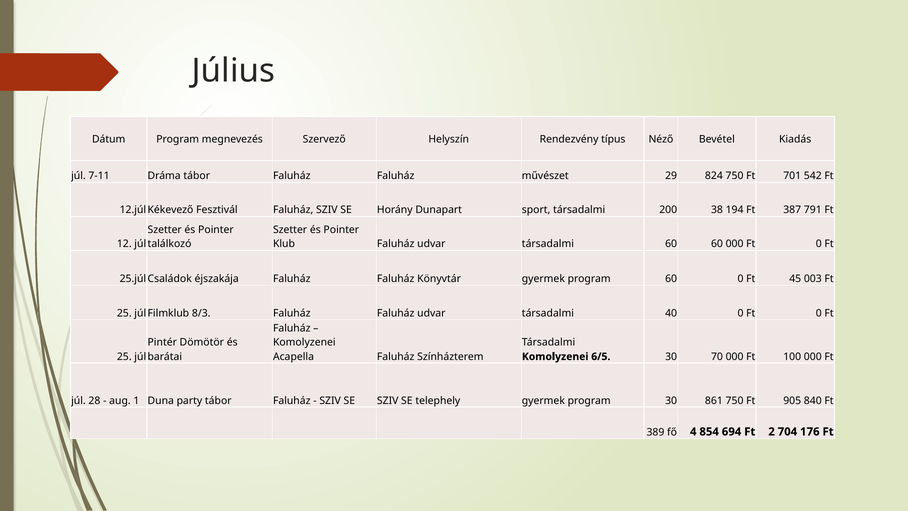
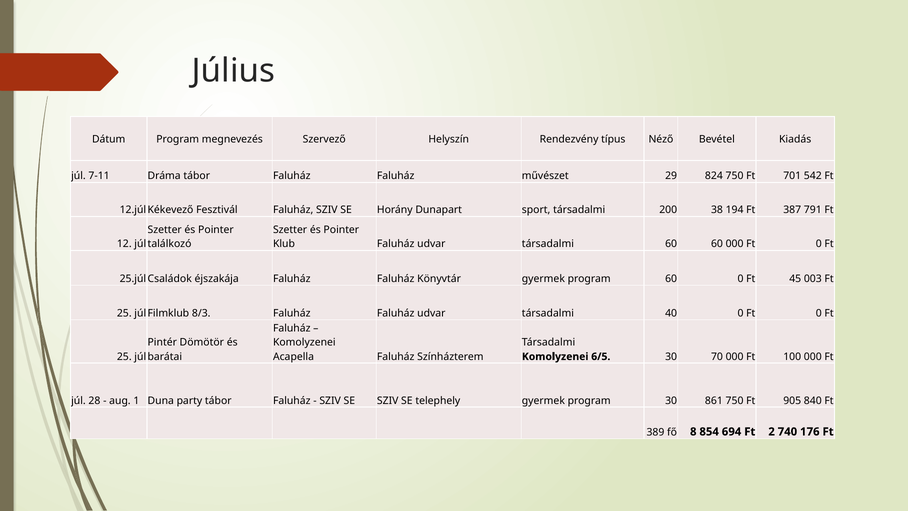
4: 4 -> 8
704: 704 -> 740
